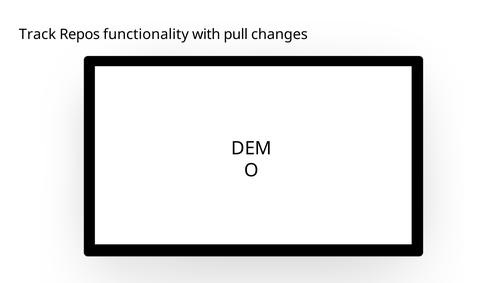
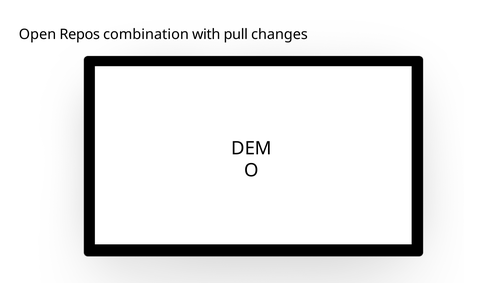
Track: Track -> Open
functionality: functionality -> combination
